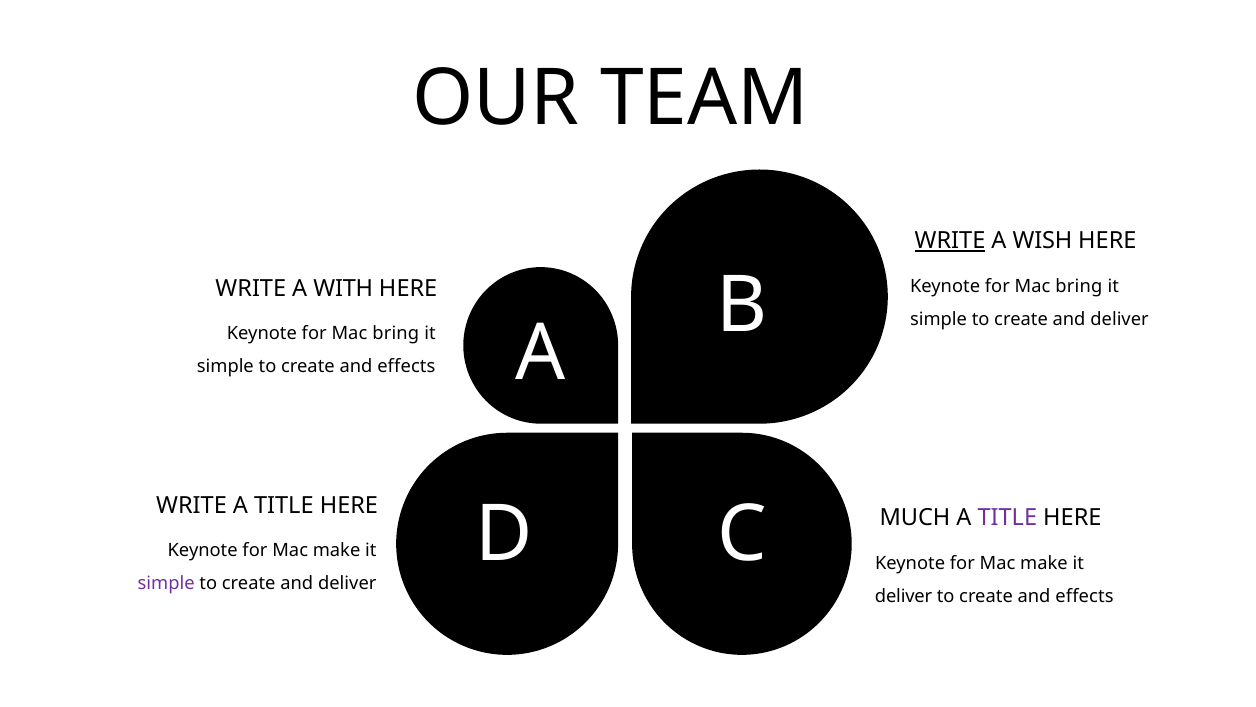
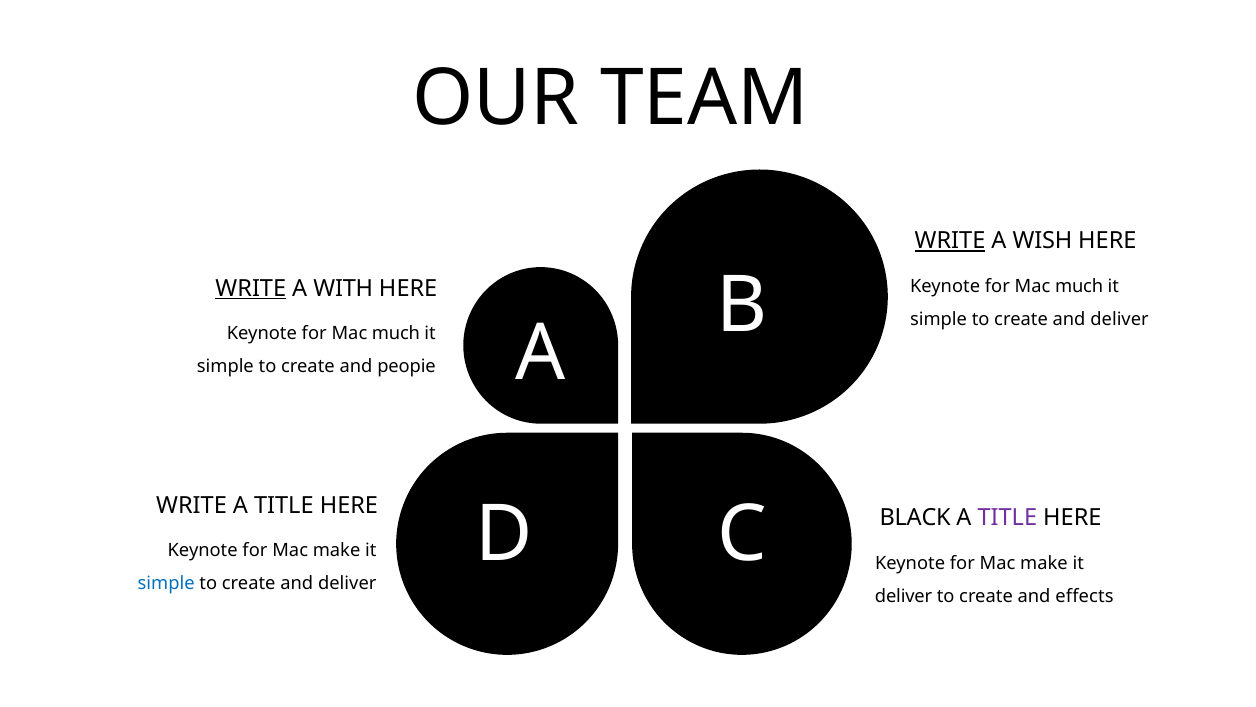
bring at (1079, 286): bring -> much
WRITE at (251, 288) underline: none -> present
bring at (396, 333): bring -> much
effects at (406, 366): effects -> peopie
MUCH: MUCH -> BLACK
simple at (166, 583) colour: purple -> blue
